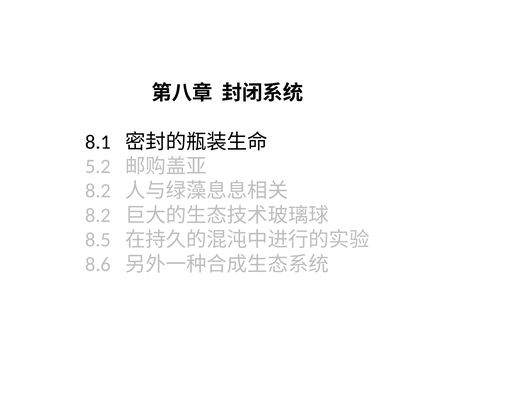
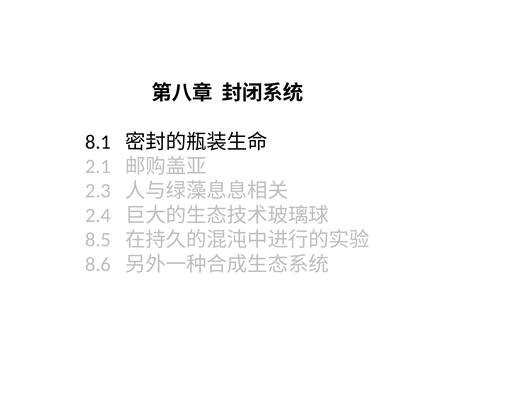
5.2: 5.2 -> 2.1
8.2 at (98, 191): 8.2 -> 2.3
8.2 at (98, 216): 8.2 -> 2.4
